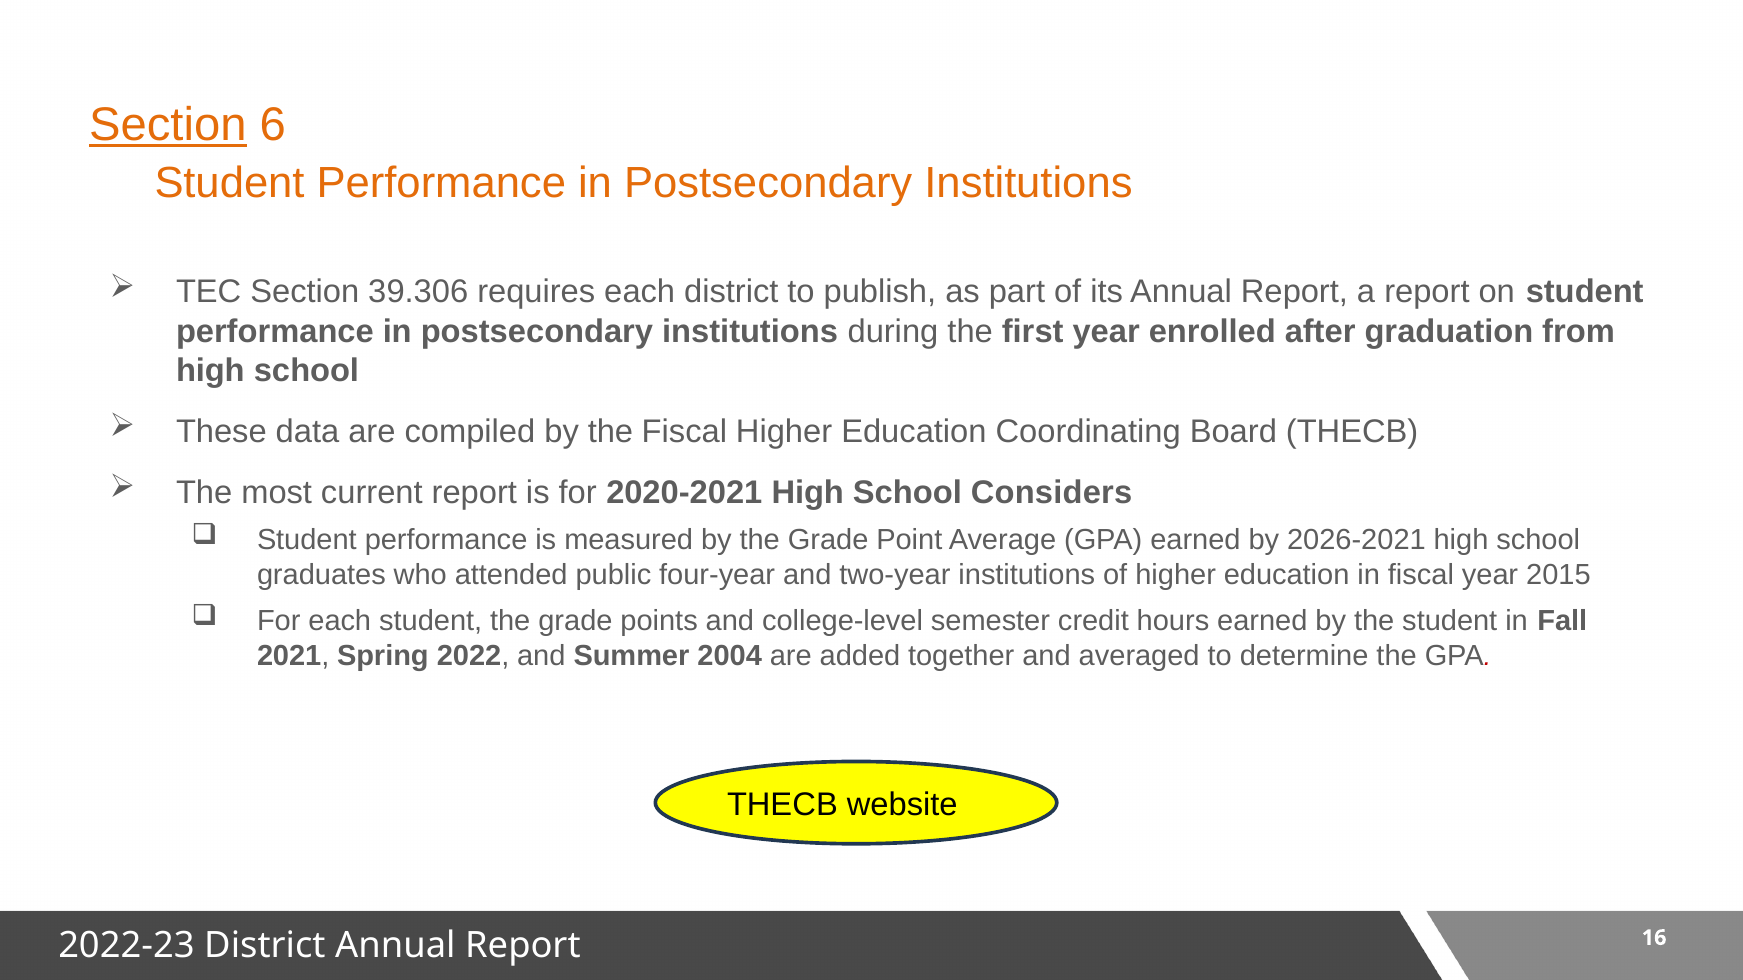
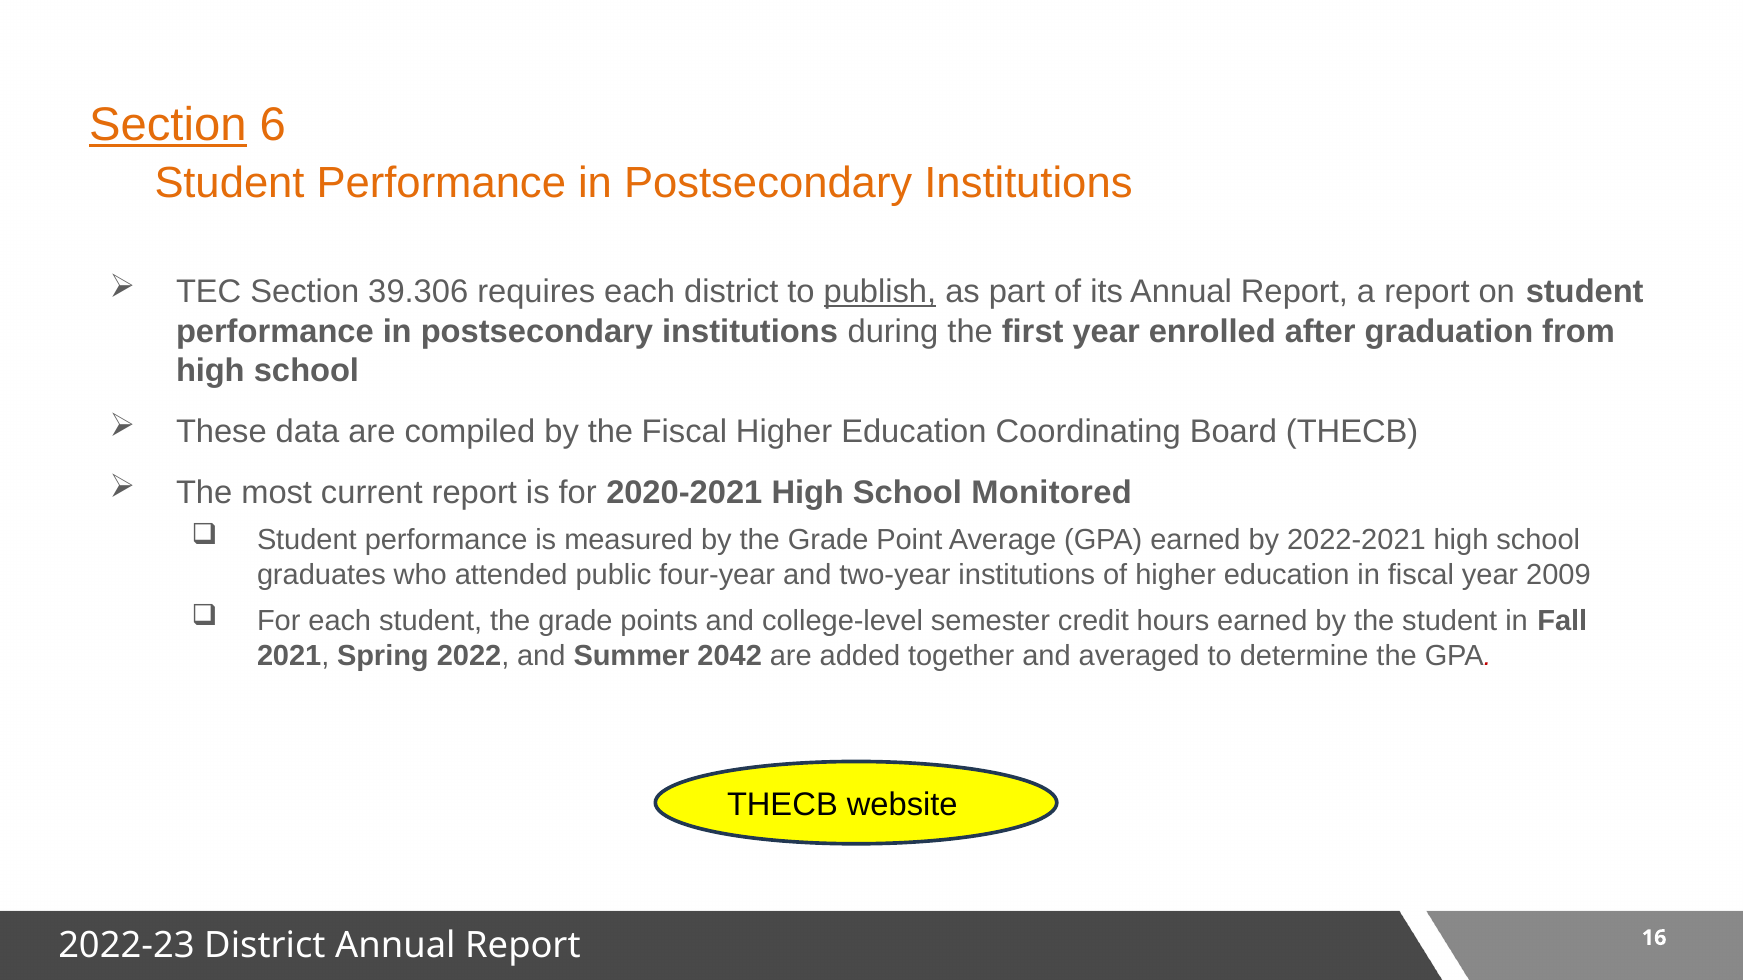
publish underline: none -> present
Considers: Considers -> Monitored
2026-2021: 2026-2021 -> 2022-2021
2015: 2015 -> 2009
2004: 2004 -> 2042
